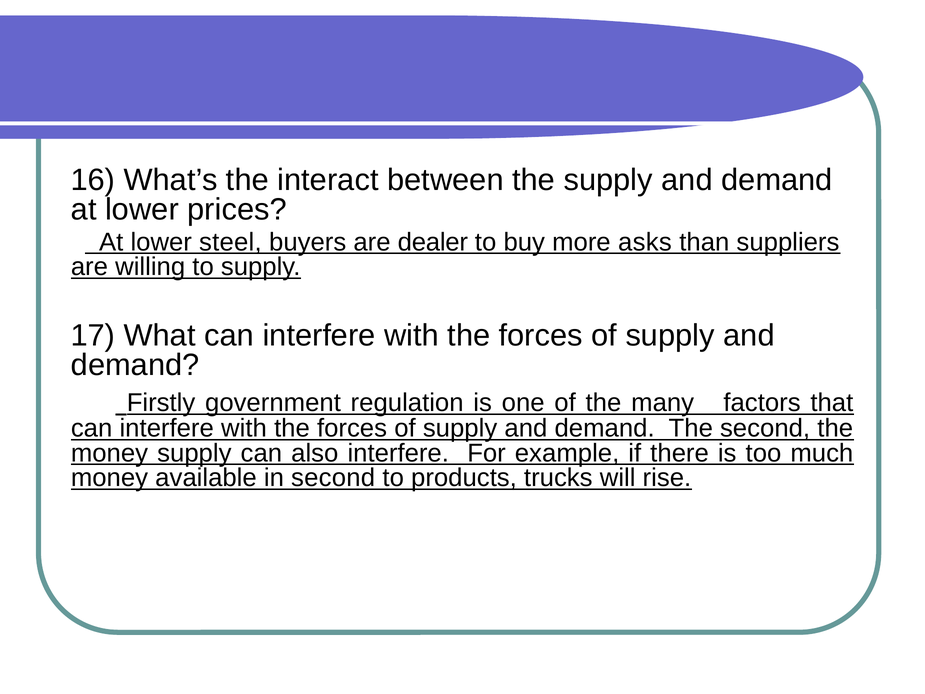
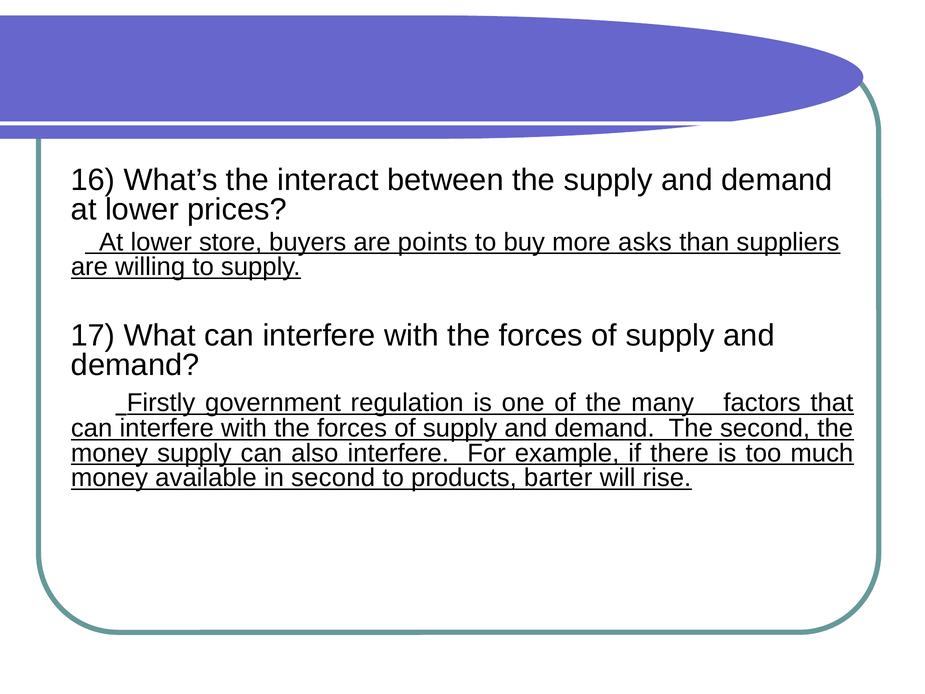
steel: steel -> store
dealer: dealer -> points
trucks: trucks -> barter
